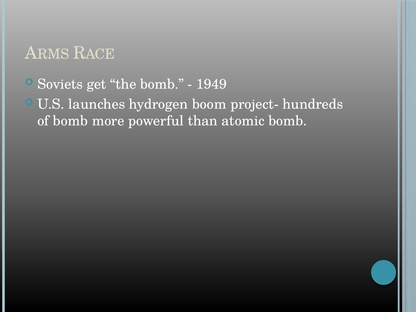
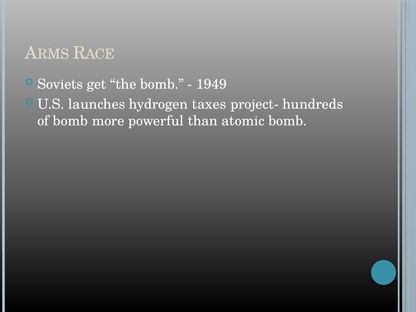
boom: boom -> taxes
